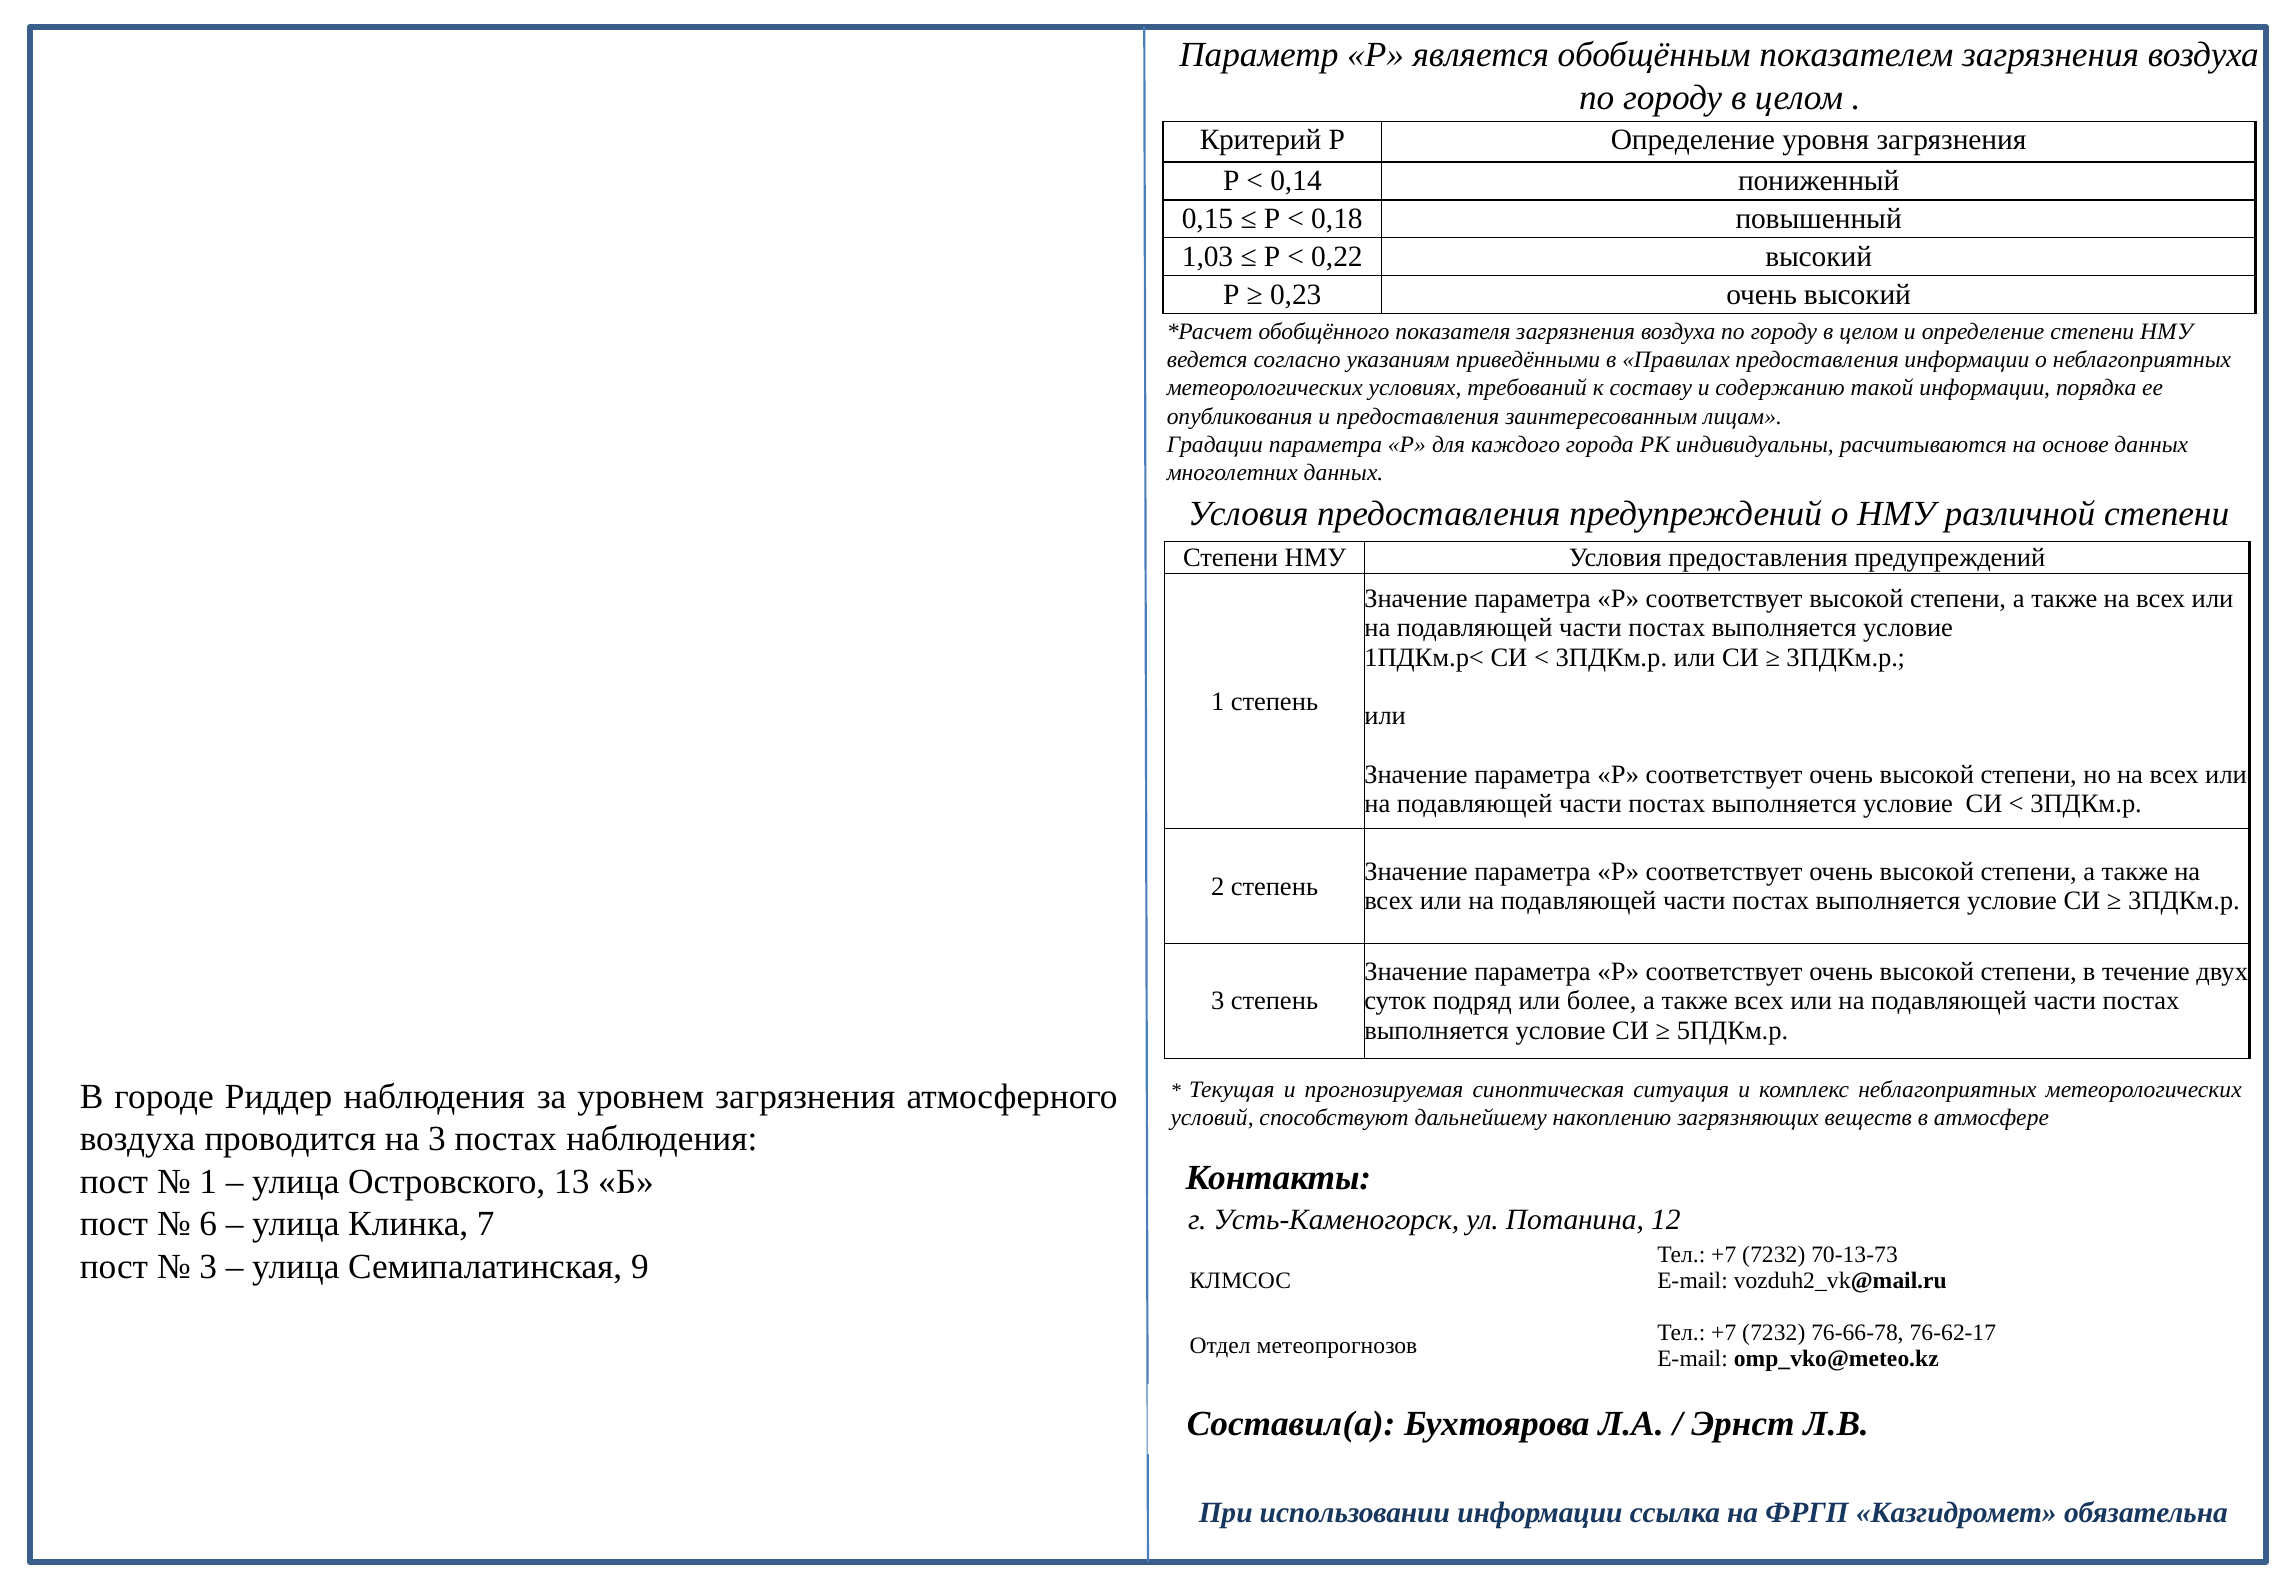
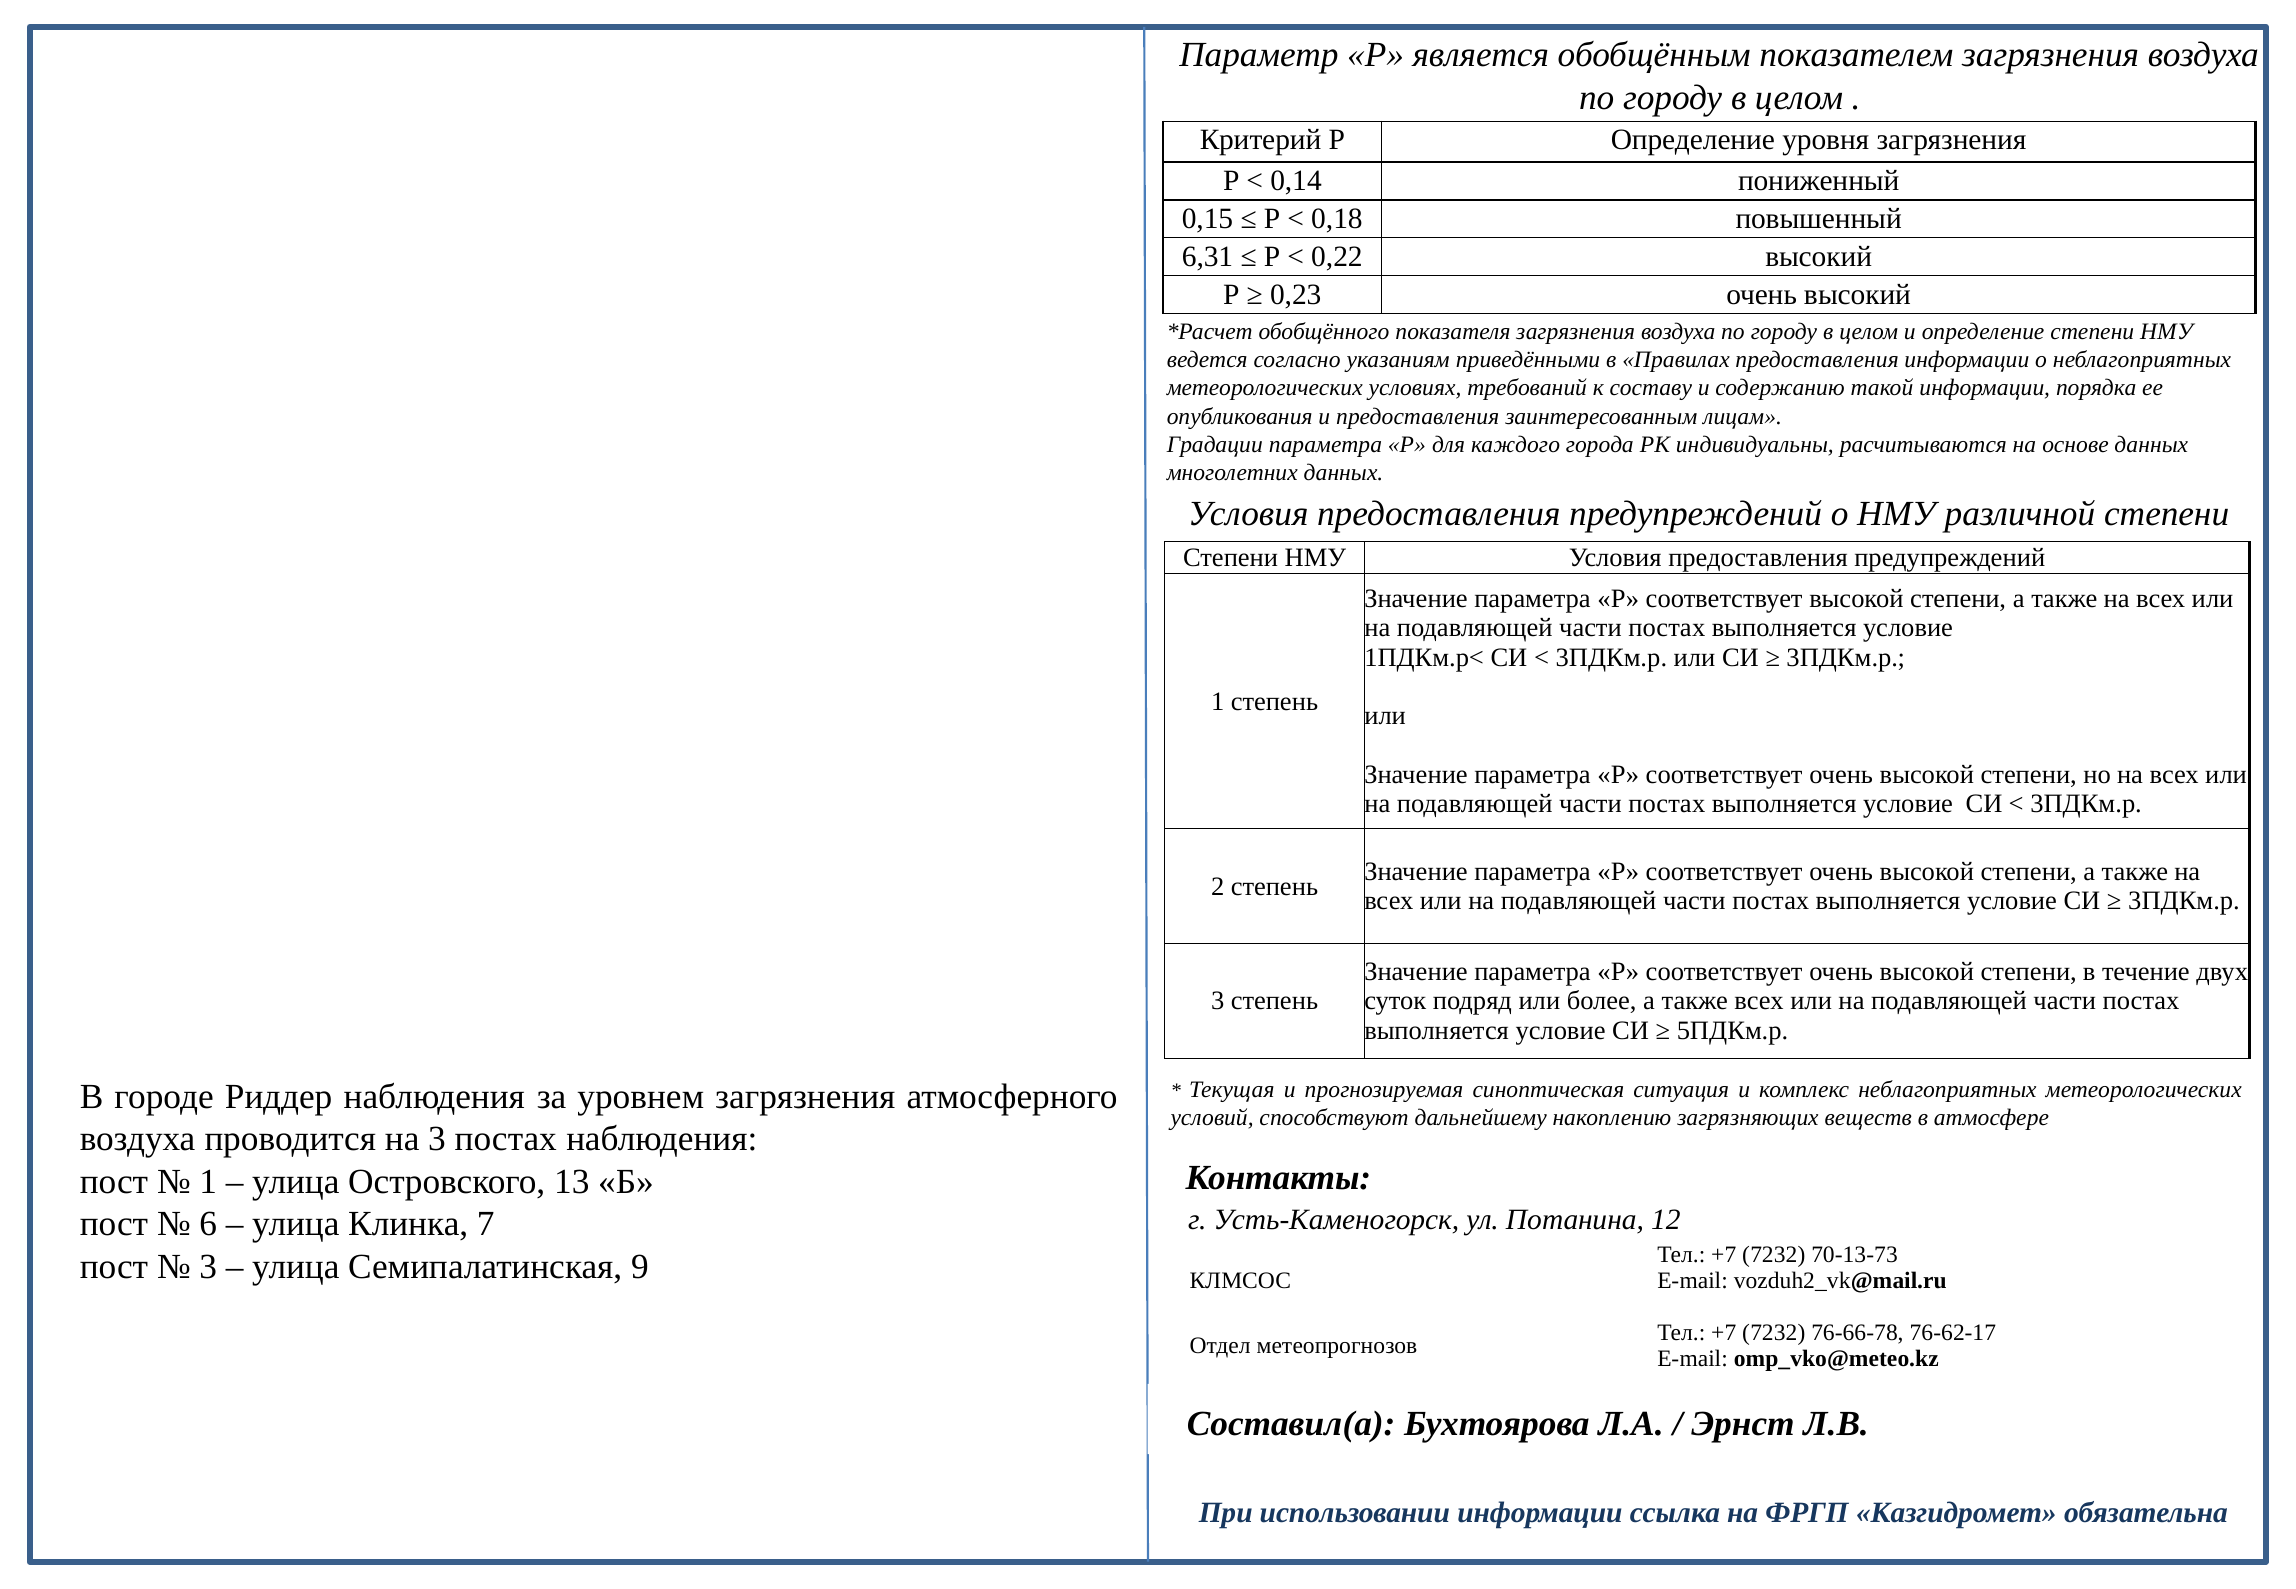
1,03: 1,03 -> 6,31
